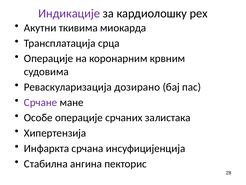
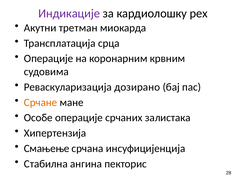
ткивима: ткивима -> третман
Срчане colour: purple -> orange
Инфаркта: Инфаркта -> Смањење
